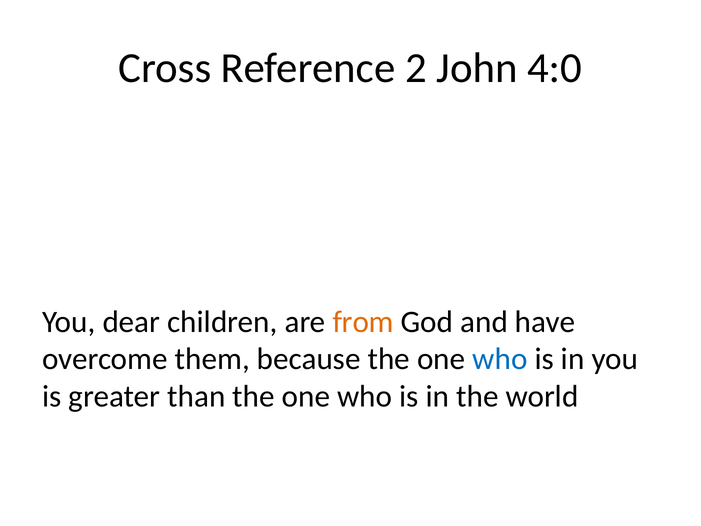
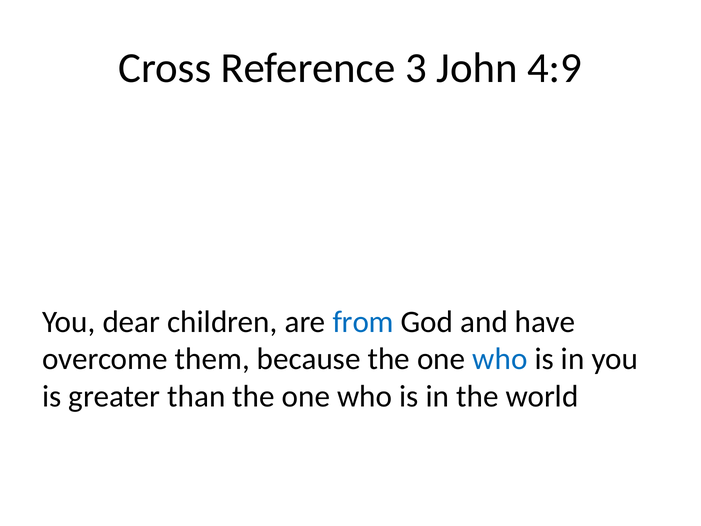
2: 2 -> 3
4:0: 4:0 -> 4:9
from colour: orange -> blue
